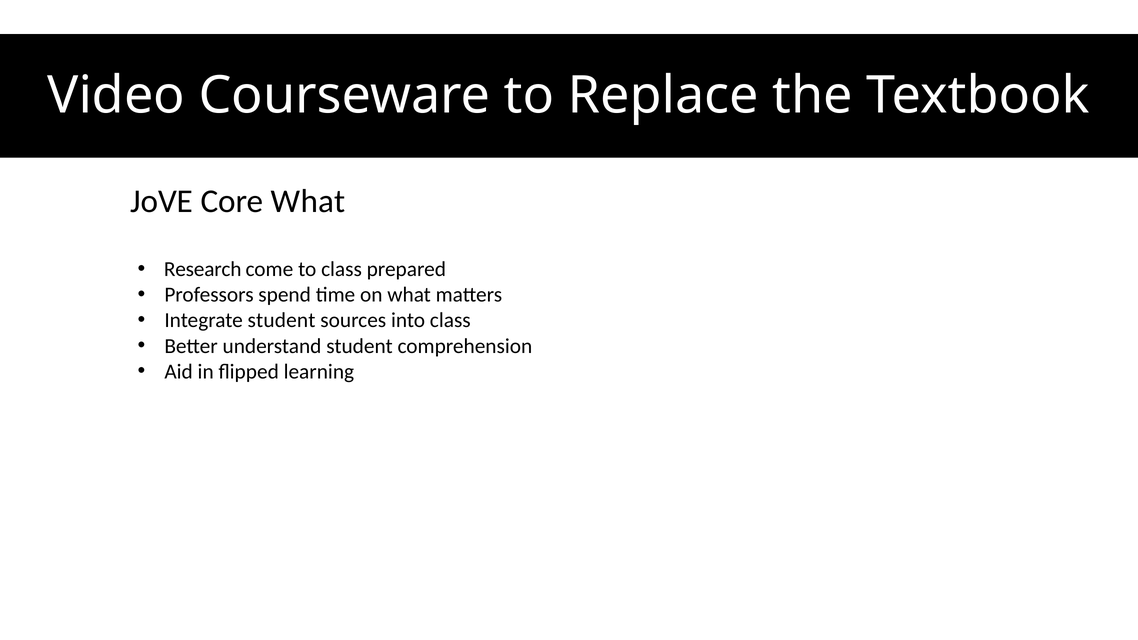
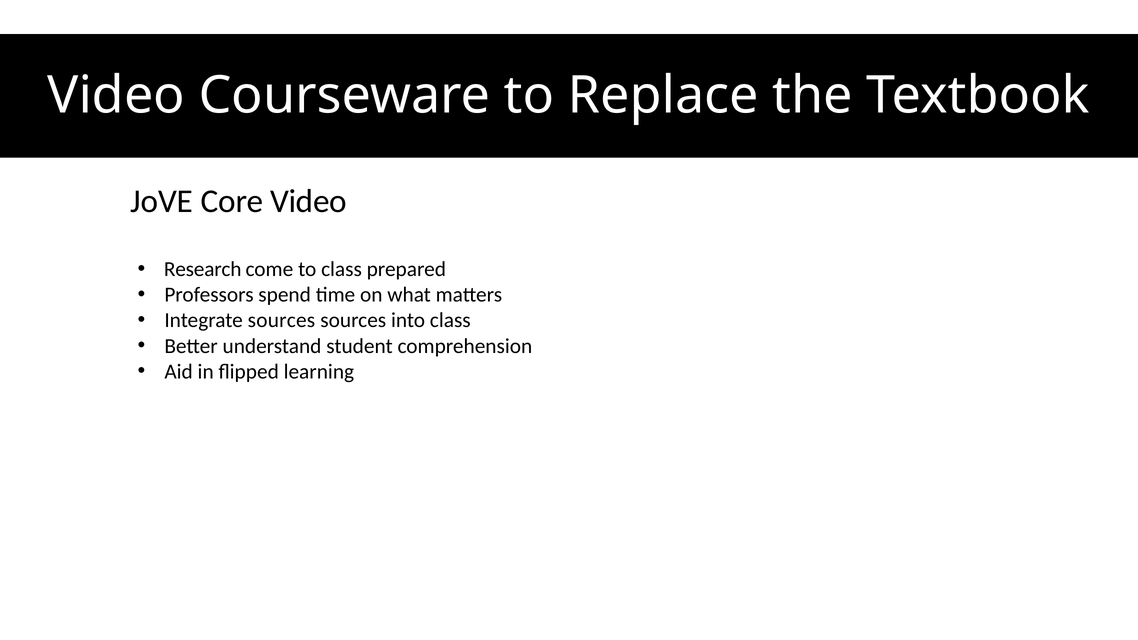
Core What: What -> Video
Integrate student: student -> sources
